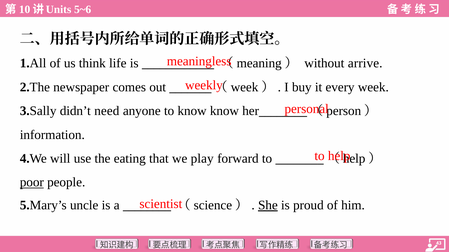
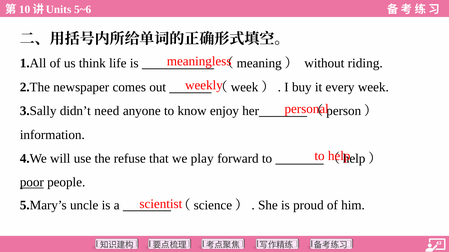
arrive: arrive -> riding
know know: know -> enjoy
eating: eating -> refuse
She underline: present -> none
